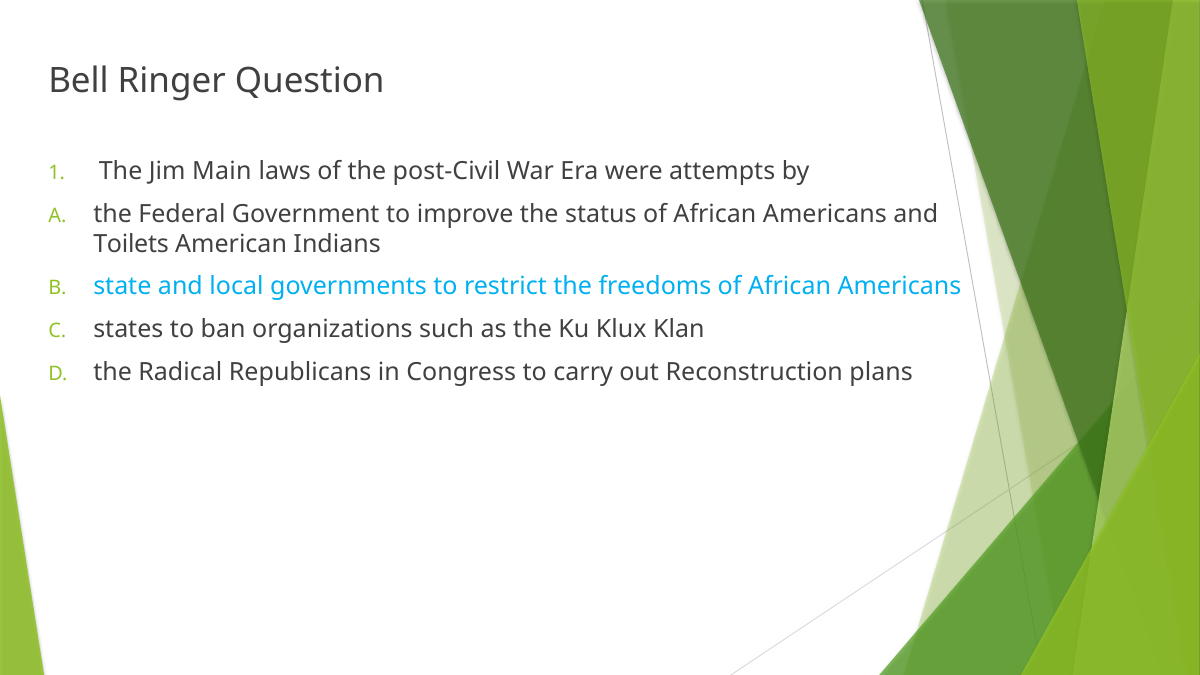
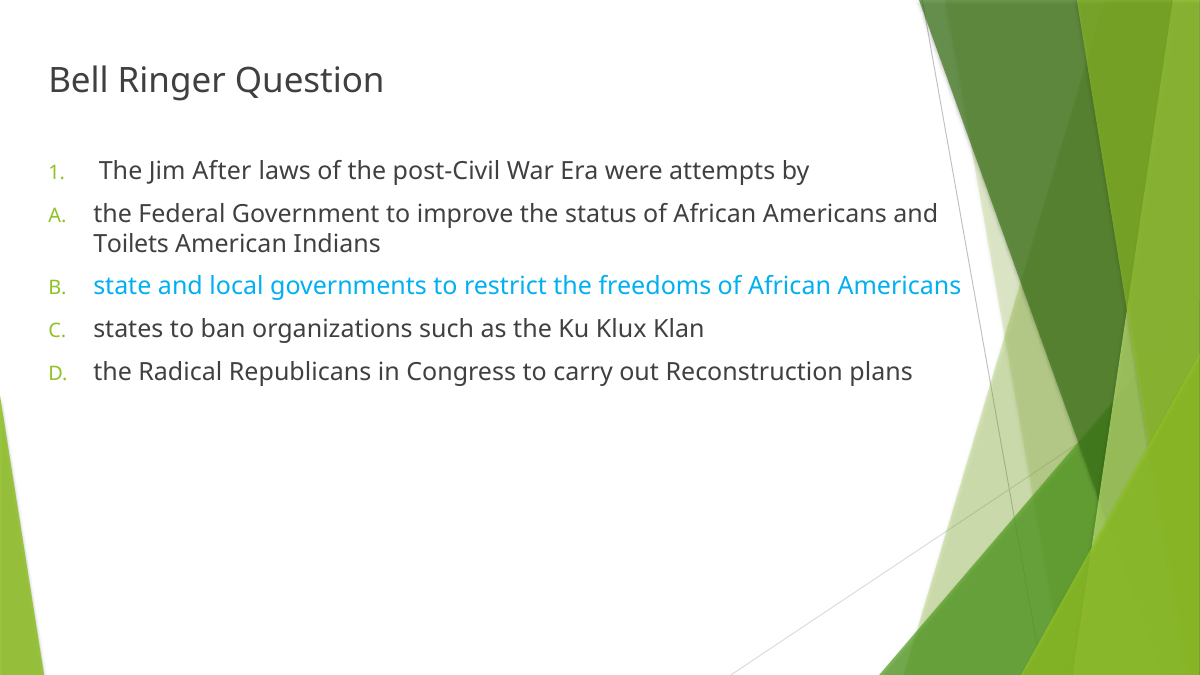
Main: Main -> After
